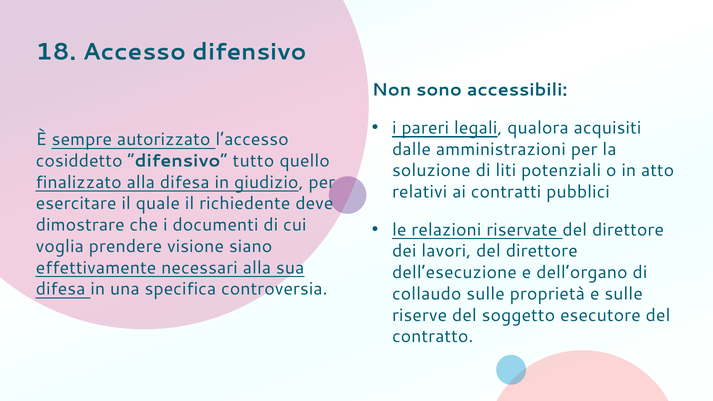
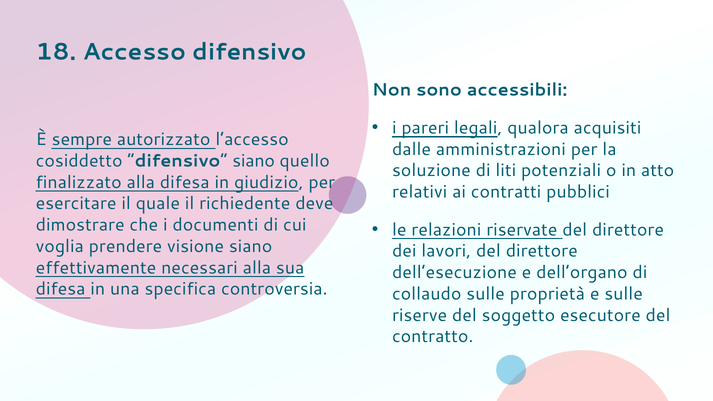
difensivo tutto: tutto -> siano
